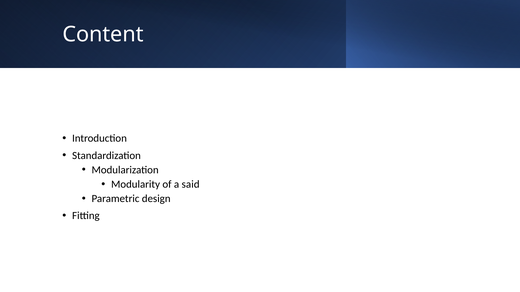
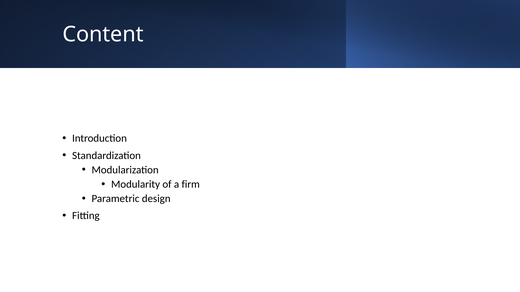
said: said -> firm
